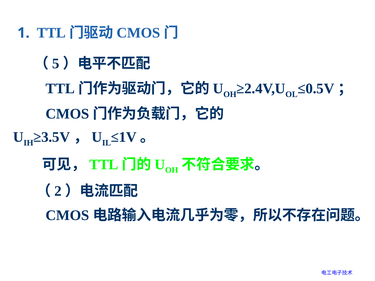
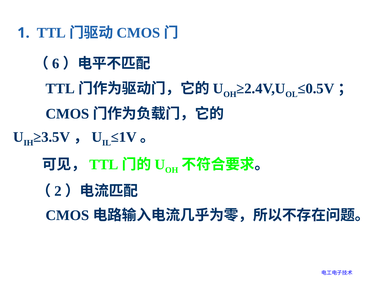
5: 5 -> 6
